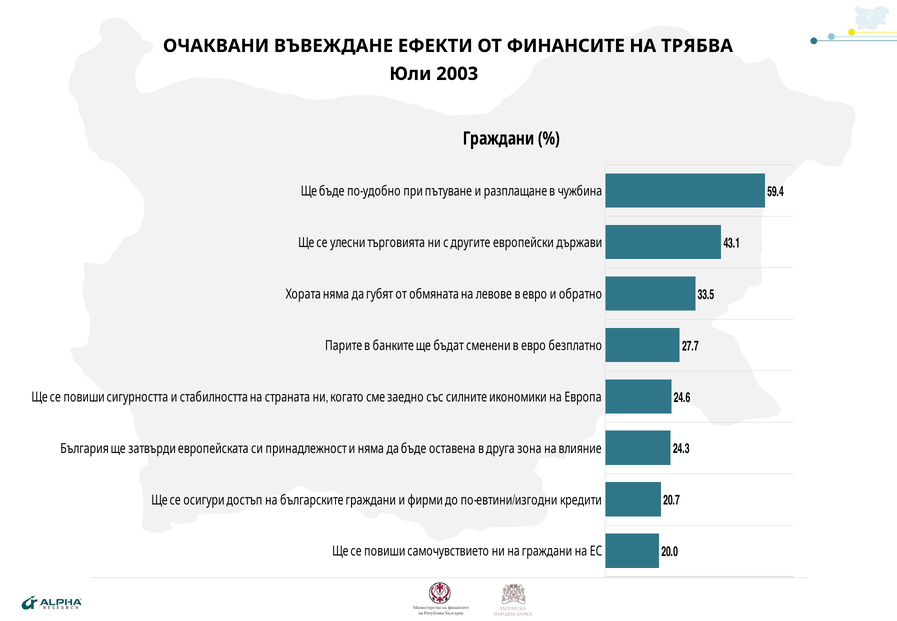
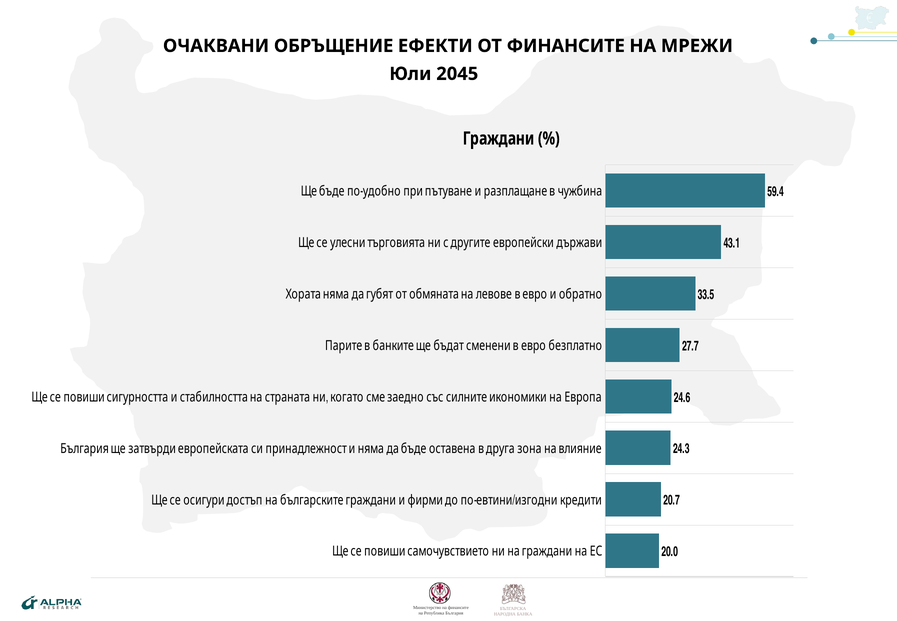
ВЪВЕЖДАНЕ: ВЪВЕЖДАНЕ -> ОБРЪЩЕНИЕ
ТРЯБВА: ТРЯБВА -> МРЕЖИ
2003: 2003 -> 2045
